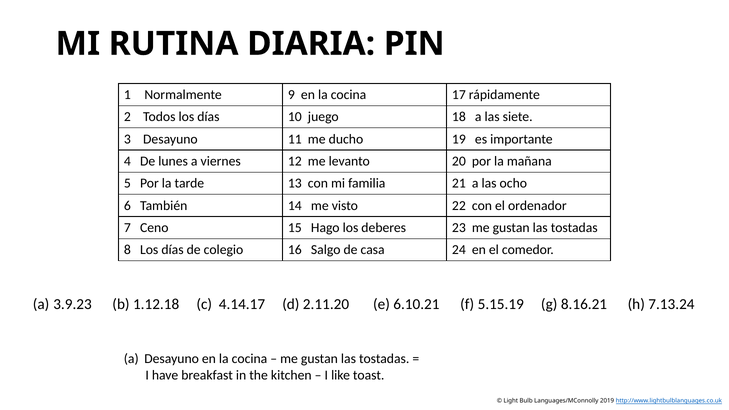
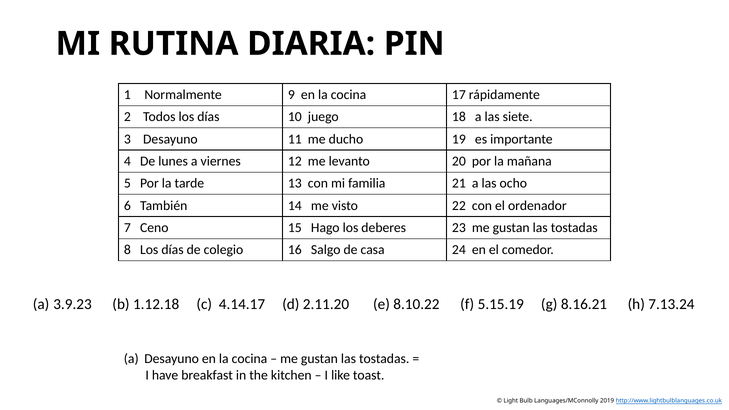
6.10.21: 6.10.21 -> 8.10.22
